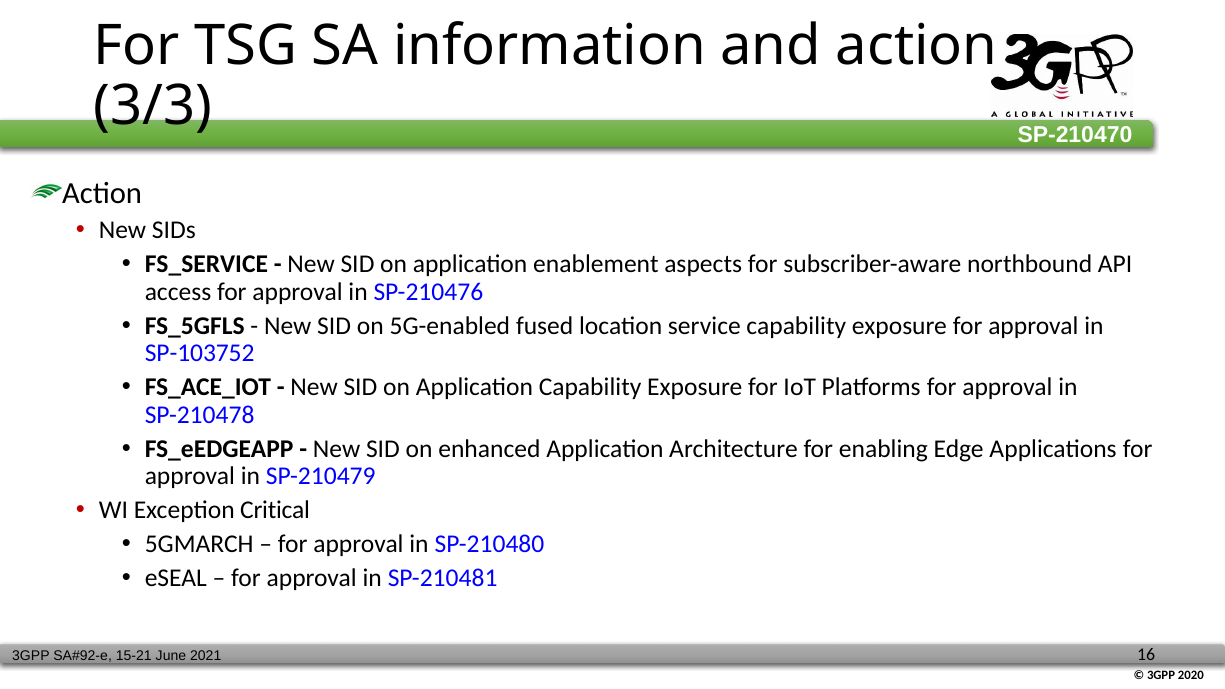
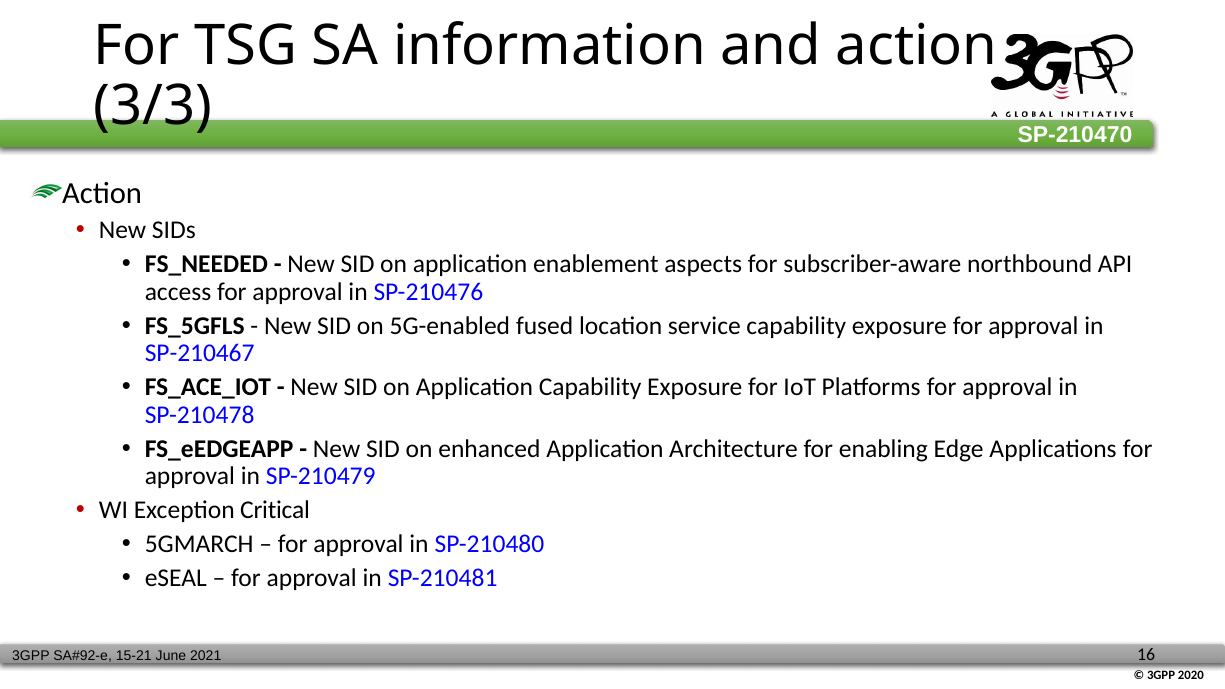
FS_SERVICE: FS_SERVICE -> FS_NEEDED
SP-103752: SP-103752 -> SP-210467
